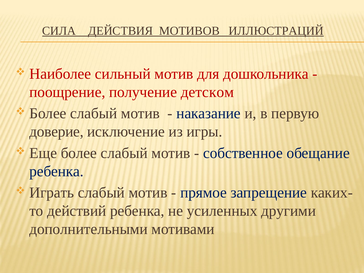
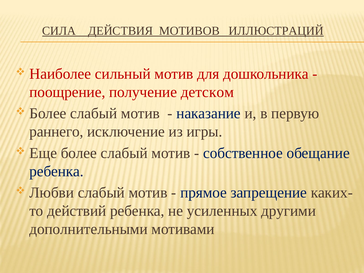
доверие: доверие -> раннего
Играть: Играть -> Любви
